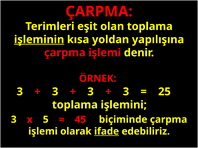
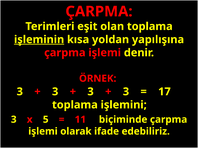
25: 25 -> 17
45: 45 -> 11
ifade underline: present -> none
